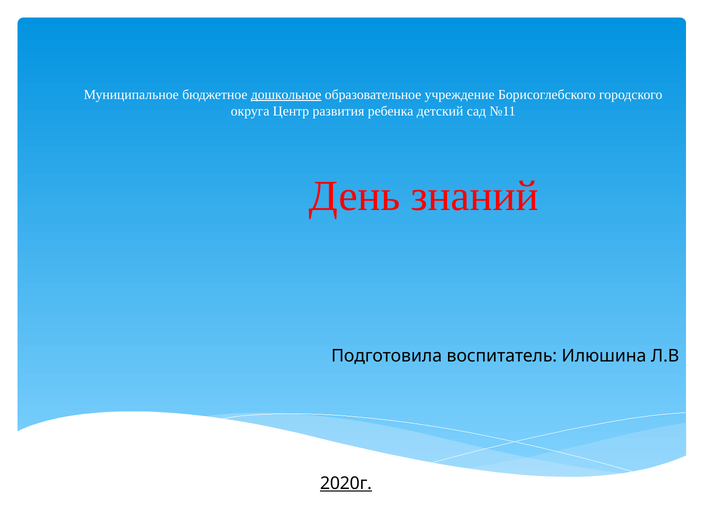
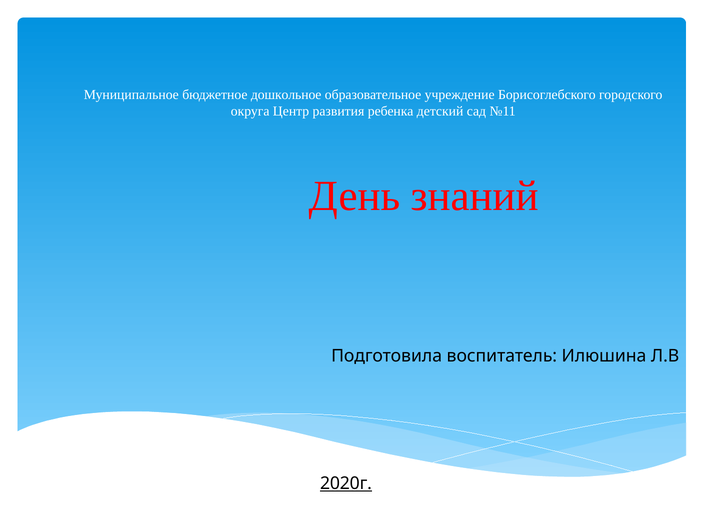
дошкольное underline: present -> none
